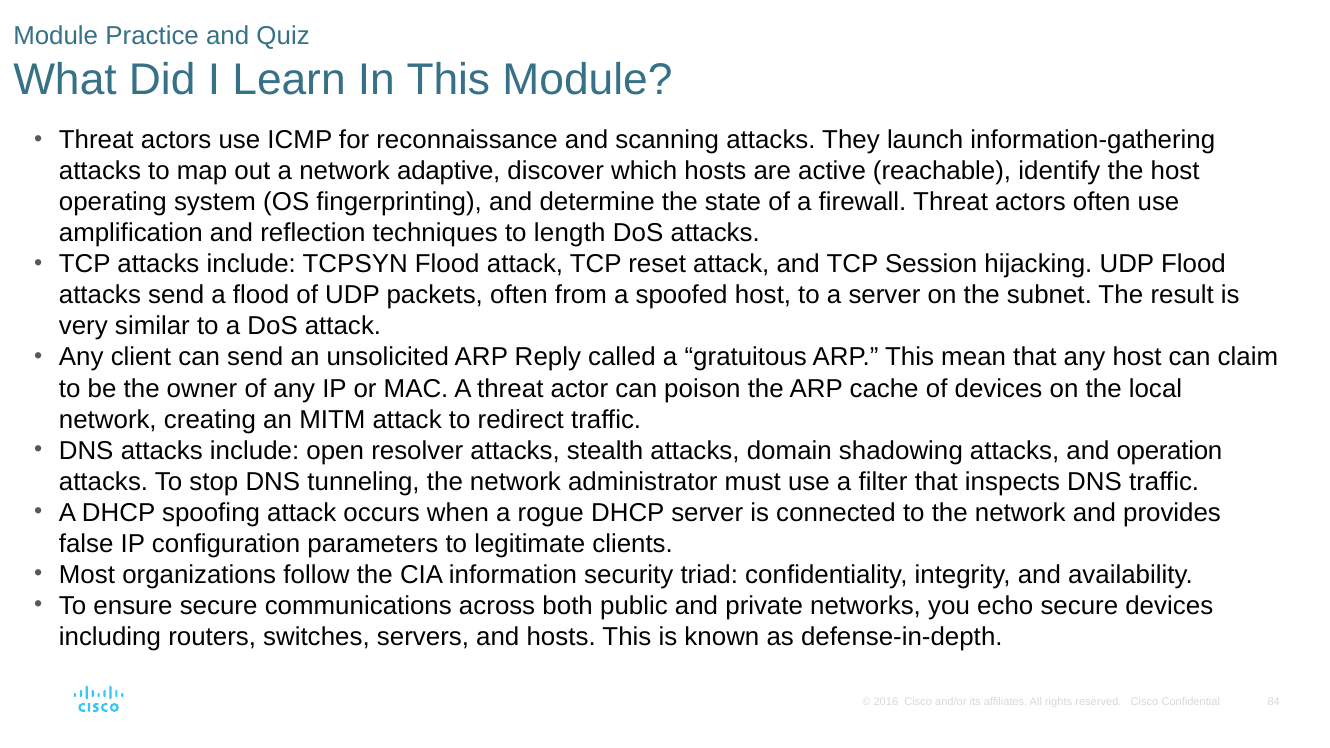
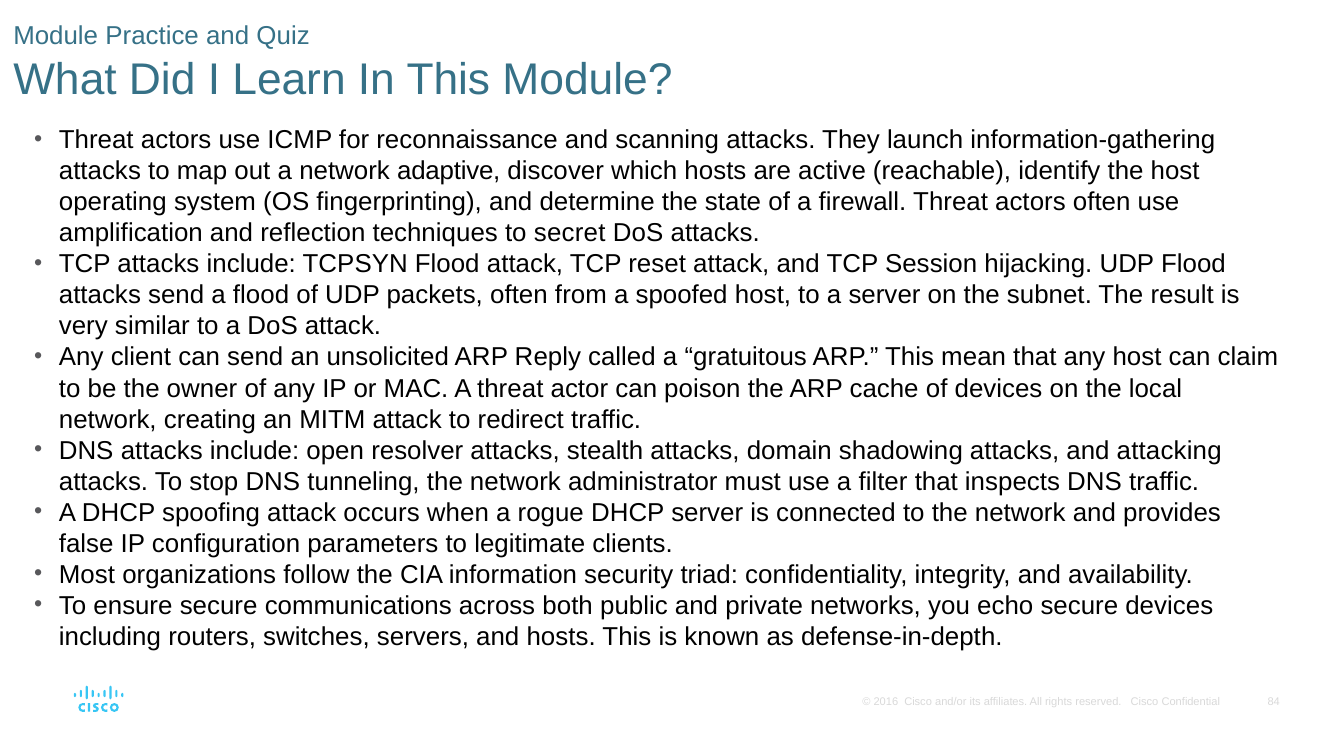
length: length -> secret
operation: operation -> attacking
